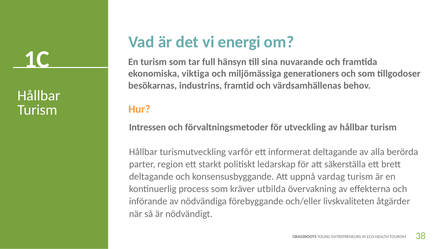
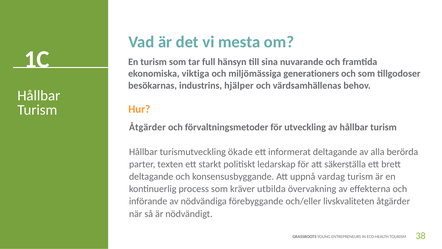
energi: energi -> mesta
framtid: framtid -> hjälper
Intressen at (148, 127): Intressen -> Åtgärder
varför: varför -> ökade
region: region -> texten
